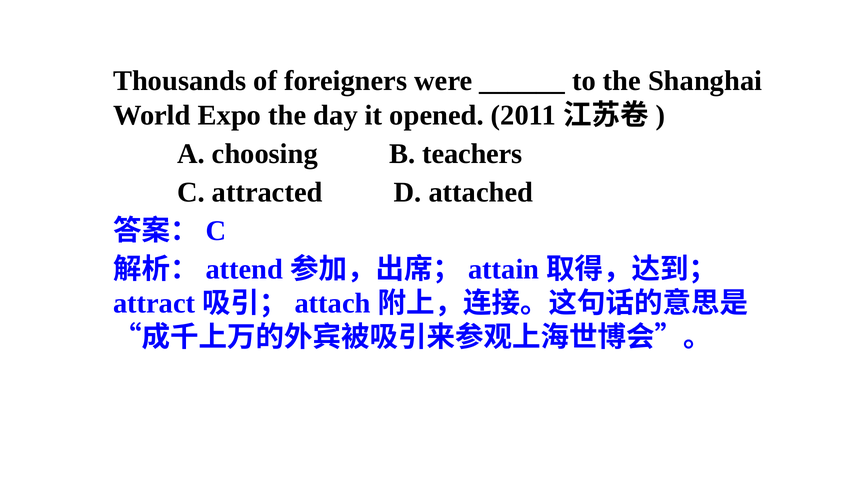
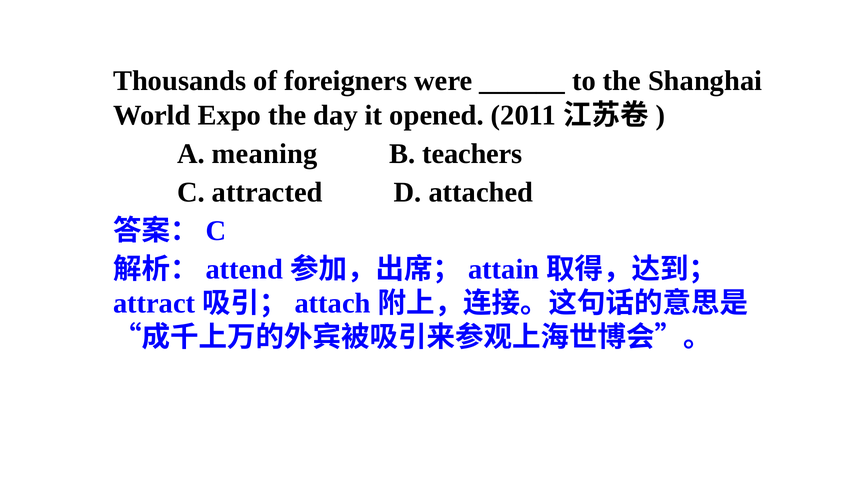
choosing: choosing -> meaning
